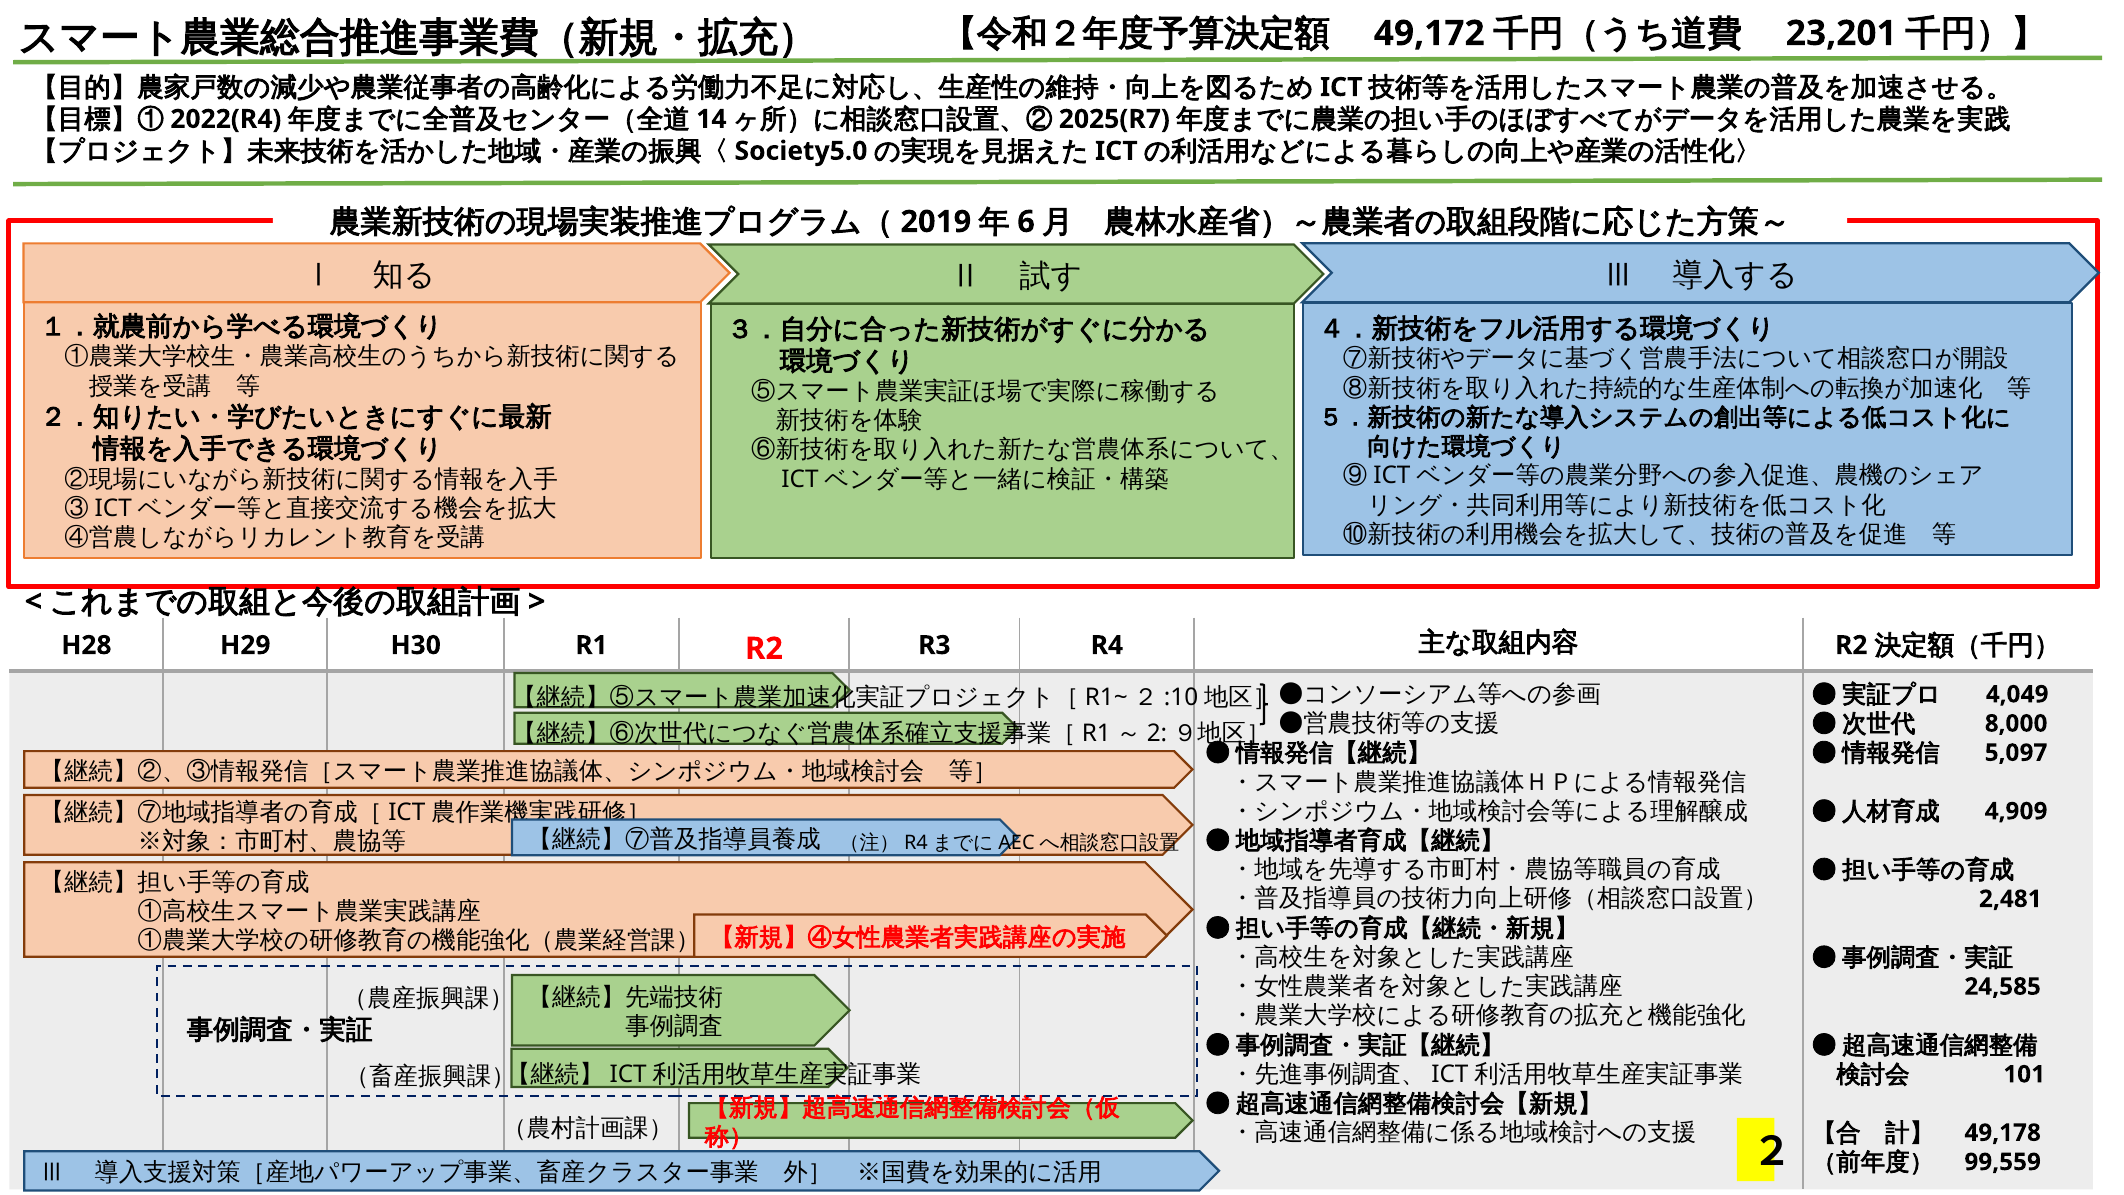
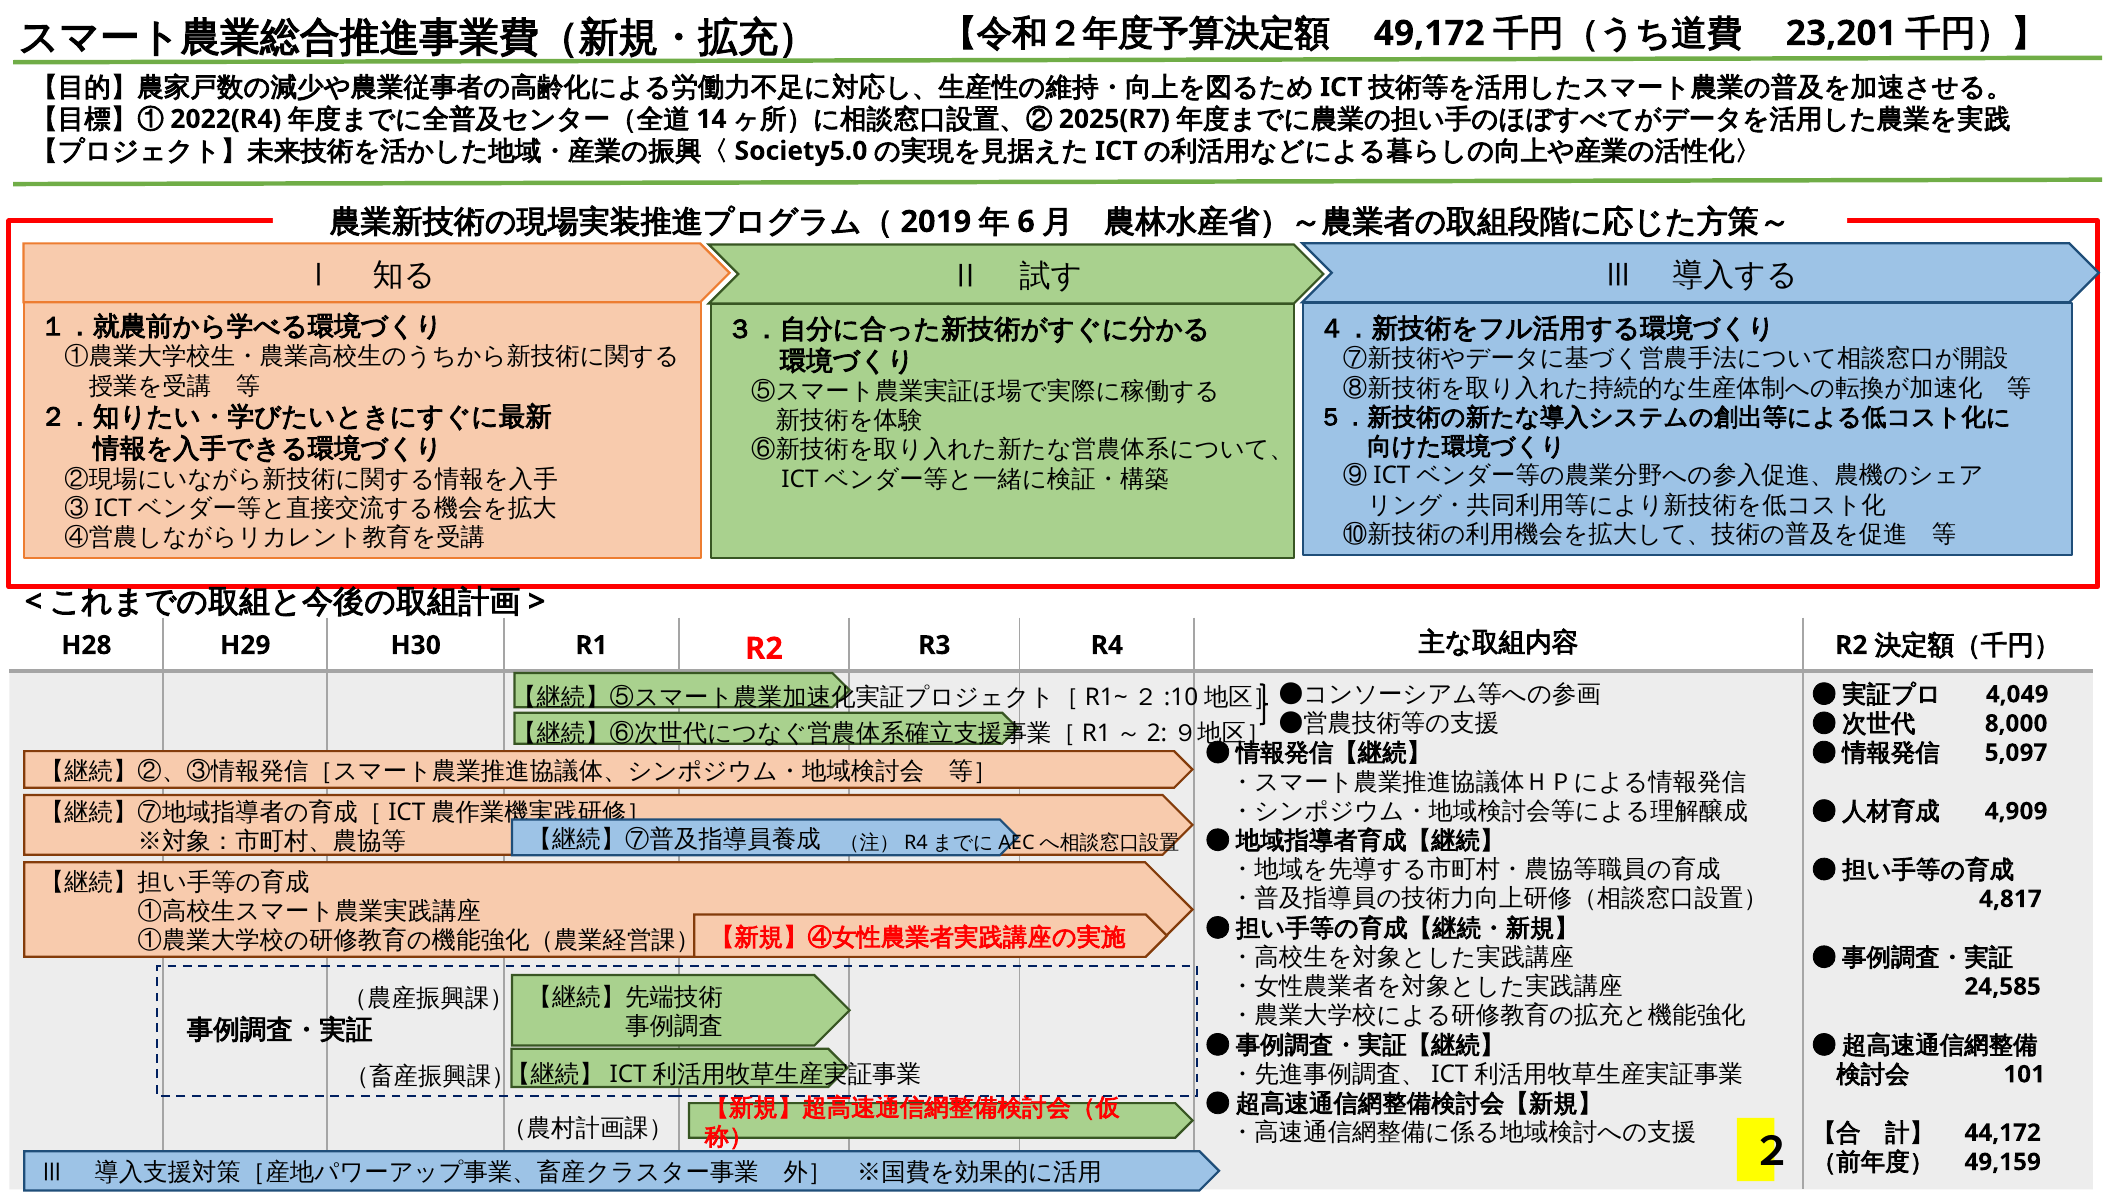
2,481: 2,481 -> 4,817
49,178: 49,178 -> 44,172
99,559: 99,559 -> 49,159
